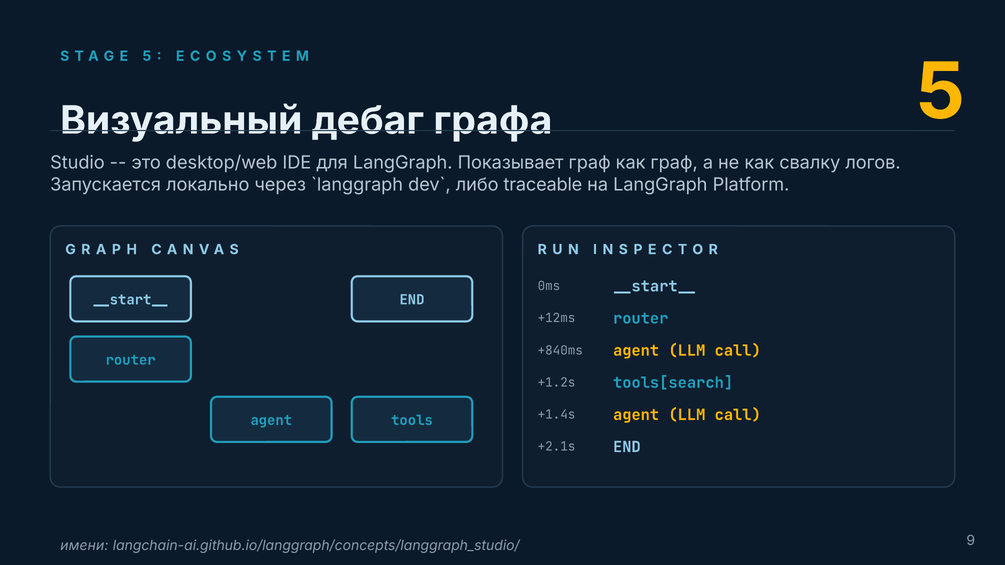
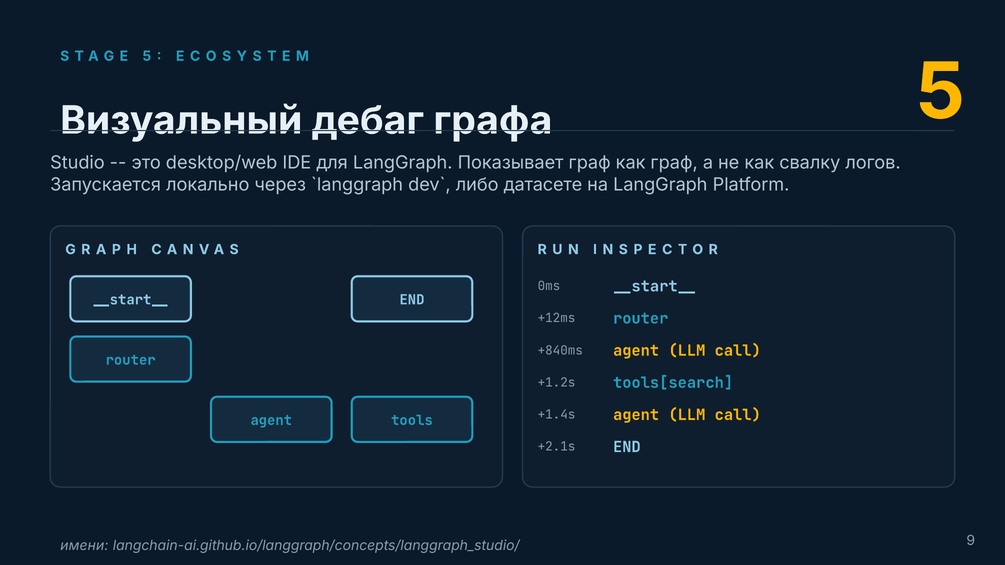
traceable: traceable -> датасете
